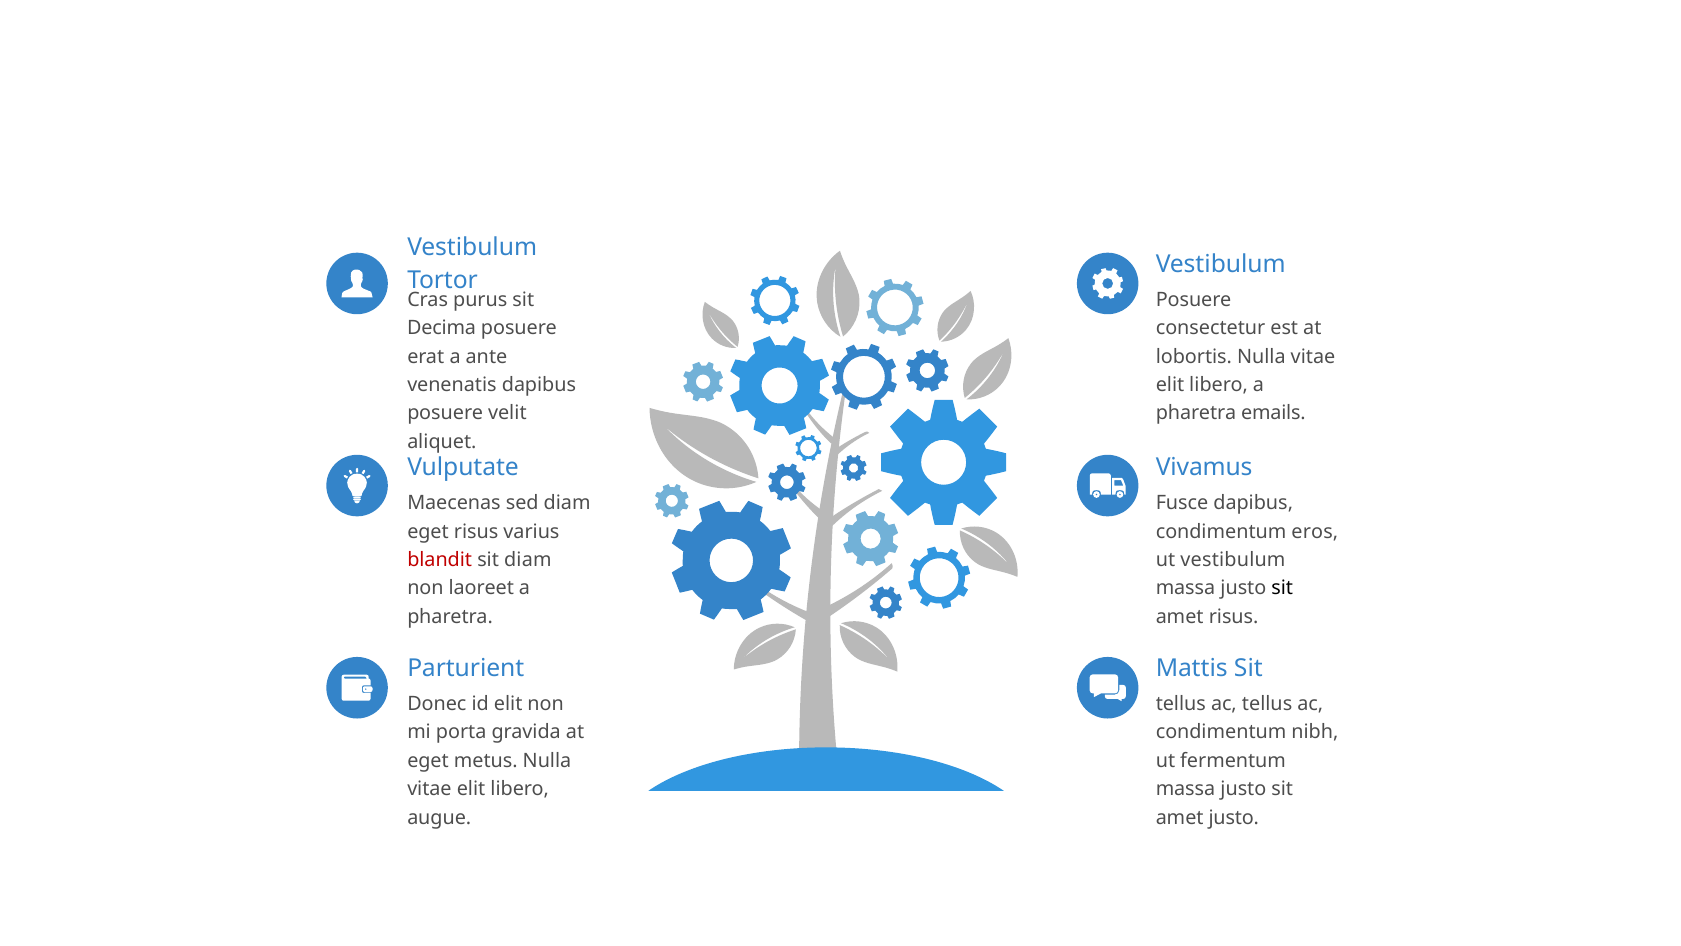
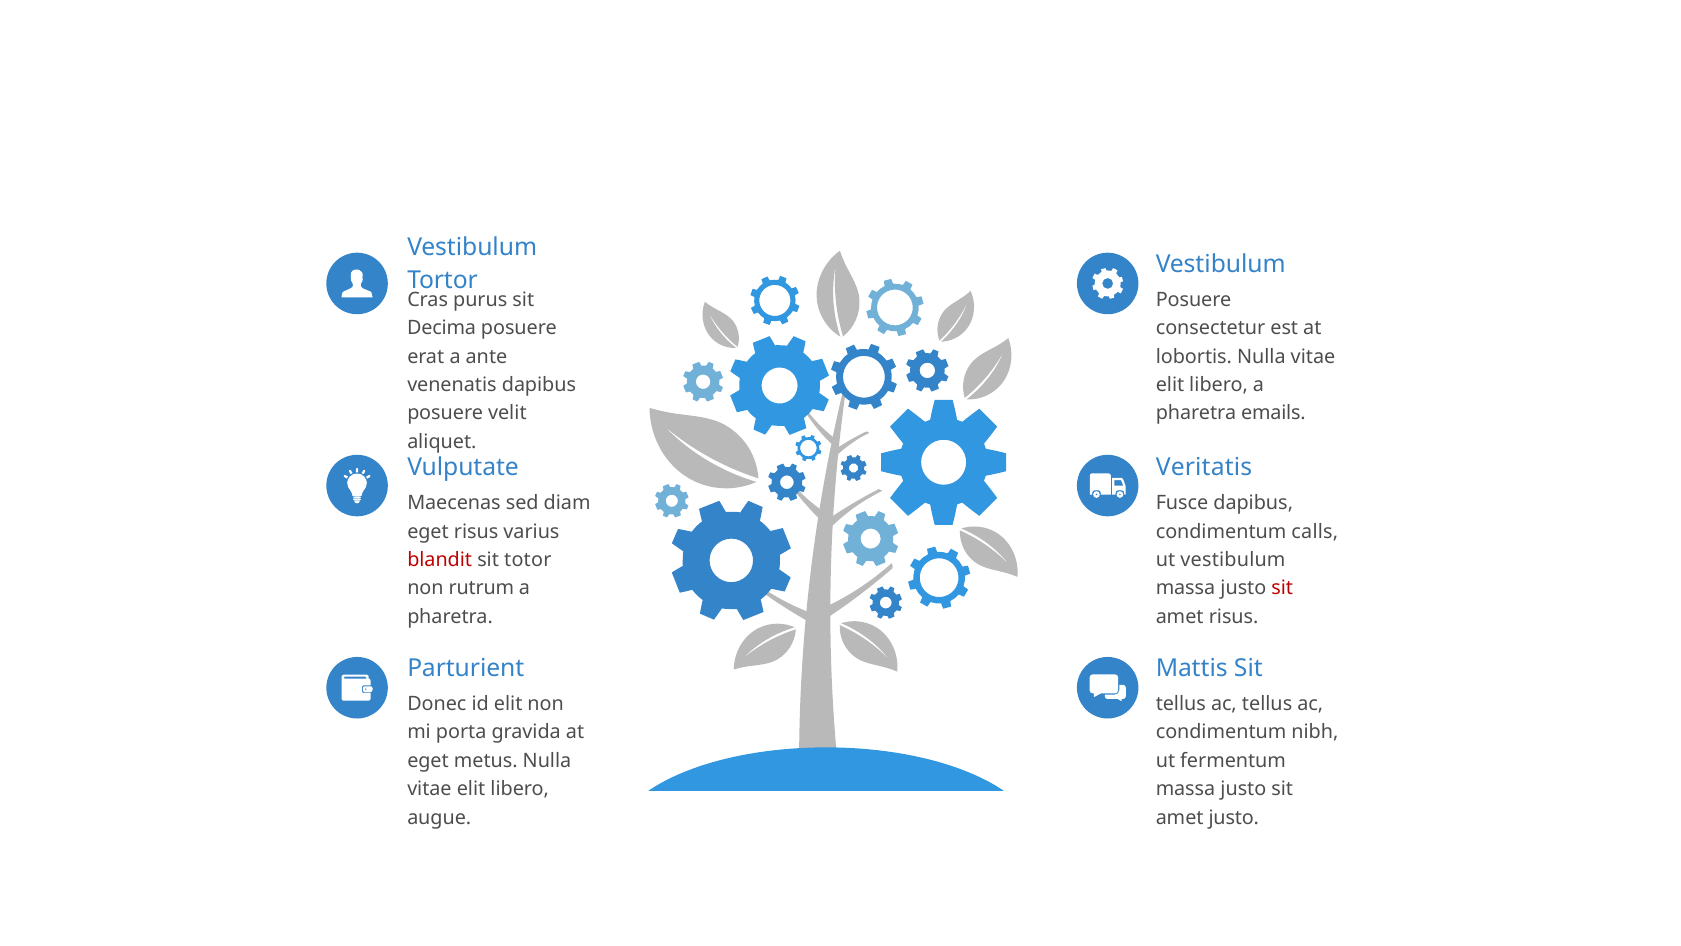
Vivamus: Vivamus -> Veritatis
eros: eros -> calls
sit diam: diam -> totor
laoreet: laoreet -> rutrum
sit at (1282, 588) colour: black -> red
